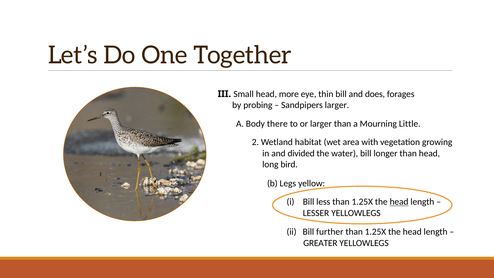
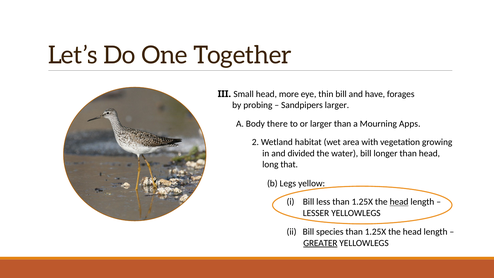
does: does -> have
Little: Little -> Apps
bird: bird -> that
further: further -> species
GREATER underline: none -> present
